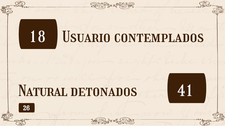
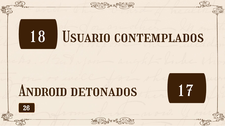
Natural: Natural -> Android
41: 41 -> 17
